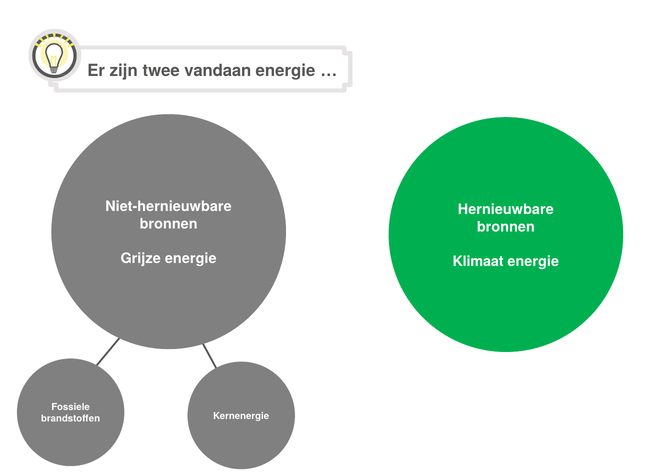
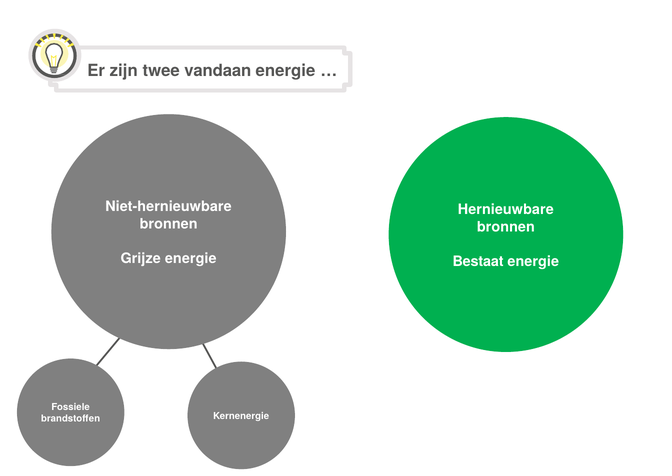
Klimaat: Klimaat -> Bestaat
